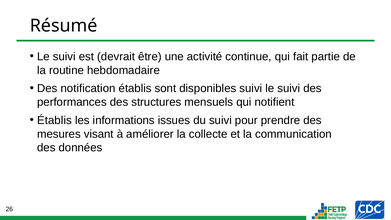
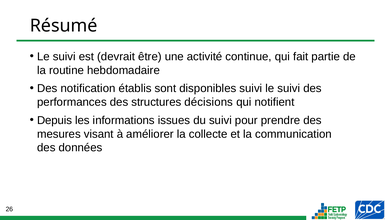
mensuels: mensuels -> décisions
Établis at (54, 120): Établis -> Depuis
